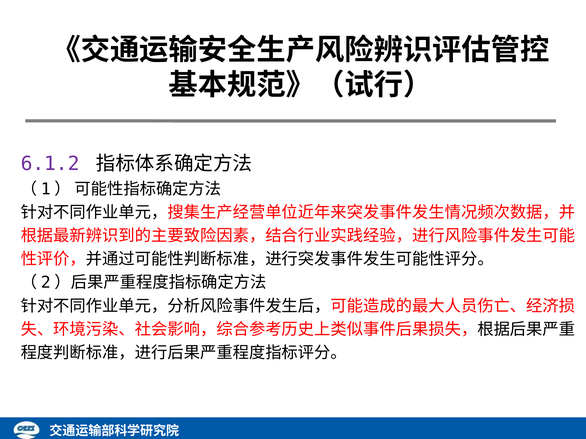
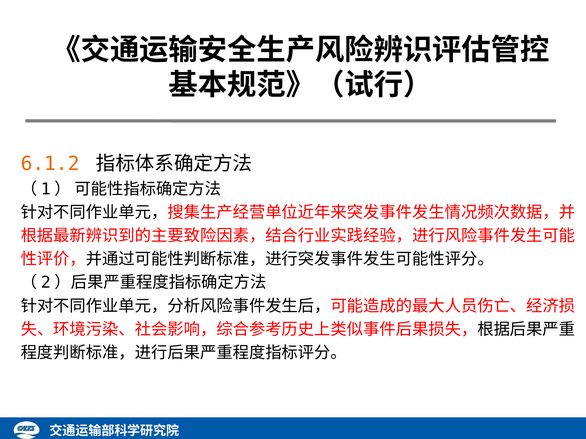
6.1.2 colour: purple -> orange
